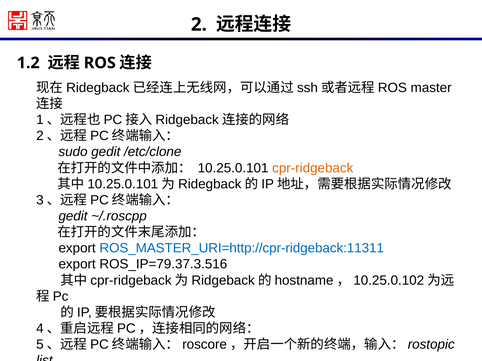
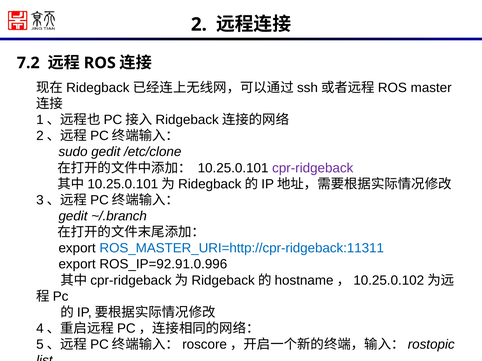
1.2: 1.2 -> 7.2
cpr-ridgeback colour: orange -> purple
~/.roscpp: ~/.roscpp -> ~/.branch
ROS_IP=79.37.3.516: ROS_IP=79.37.3.516 -> ROS_IP=92.91.0.996
